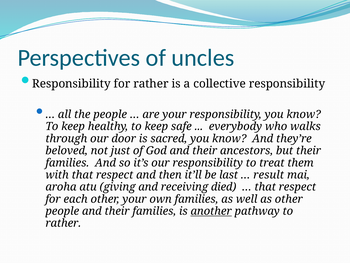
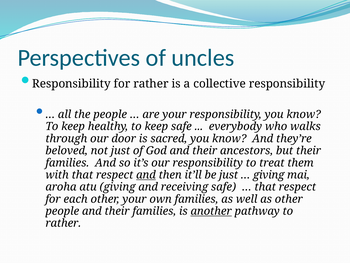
and at (146, 175) underline: none -> present
be last: last -> just
result at (269, 175): result -> giving
receiving died: died -> safe
